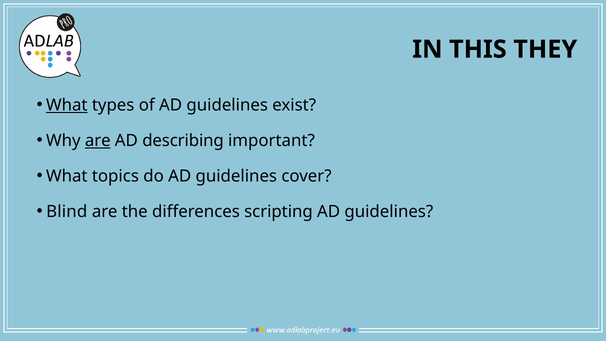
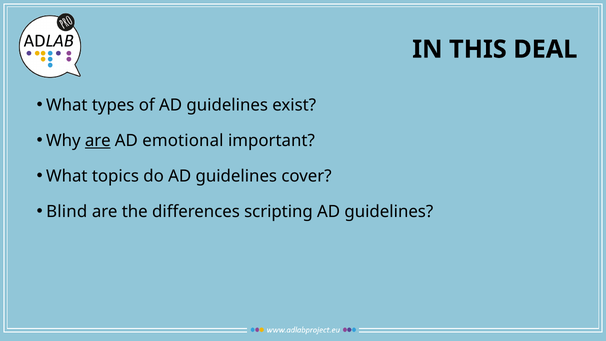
THEY: THEY -> DEAL
What at (67, 105) underline: present -> none
describing: describing -> emotional
